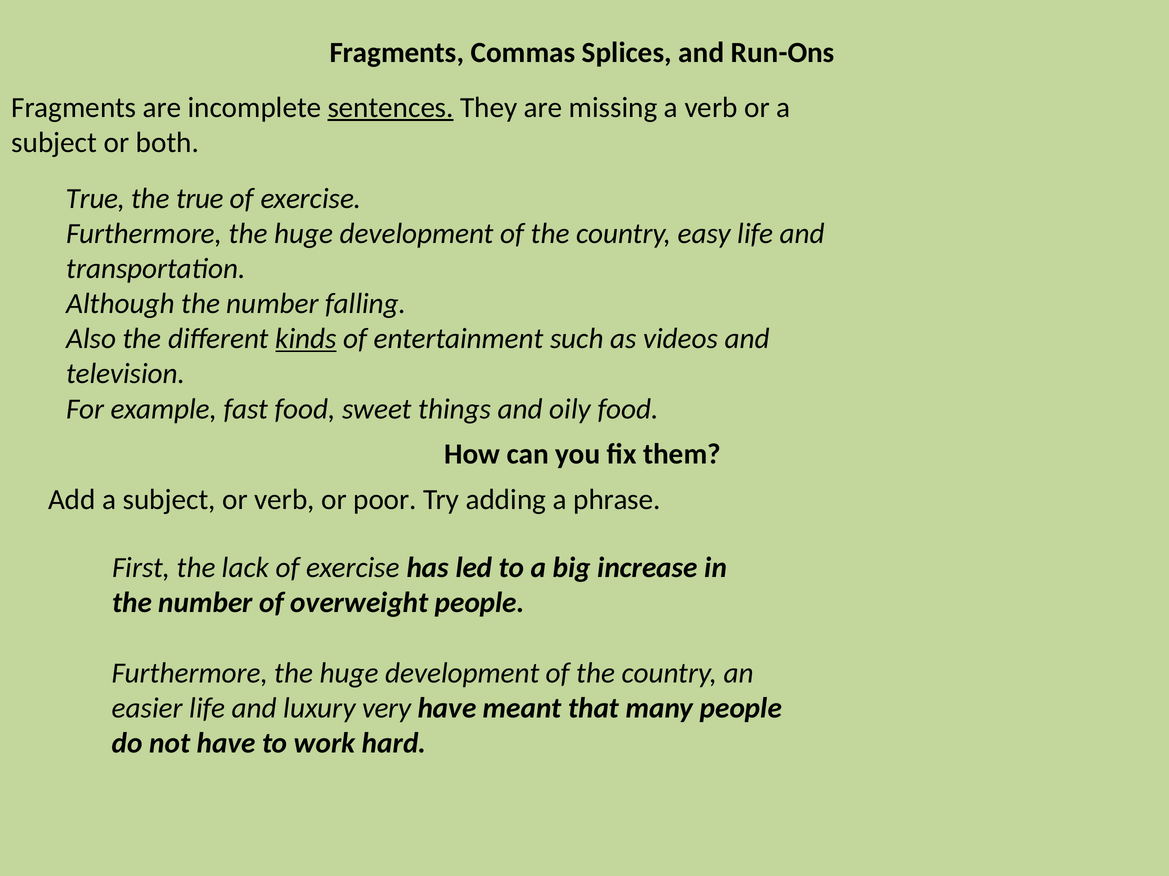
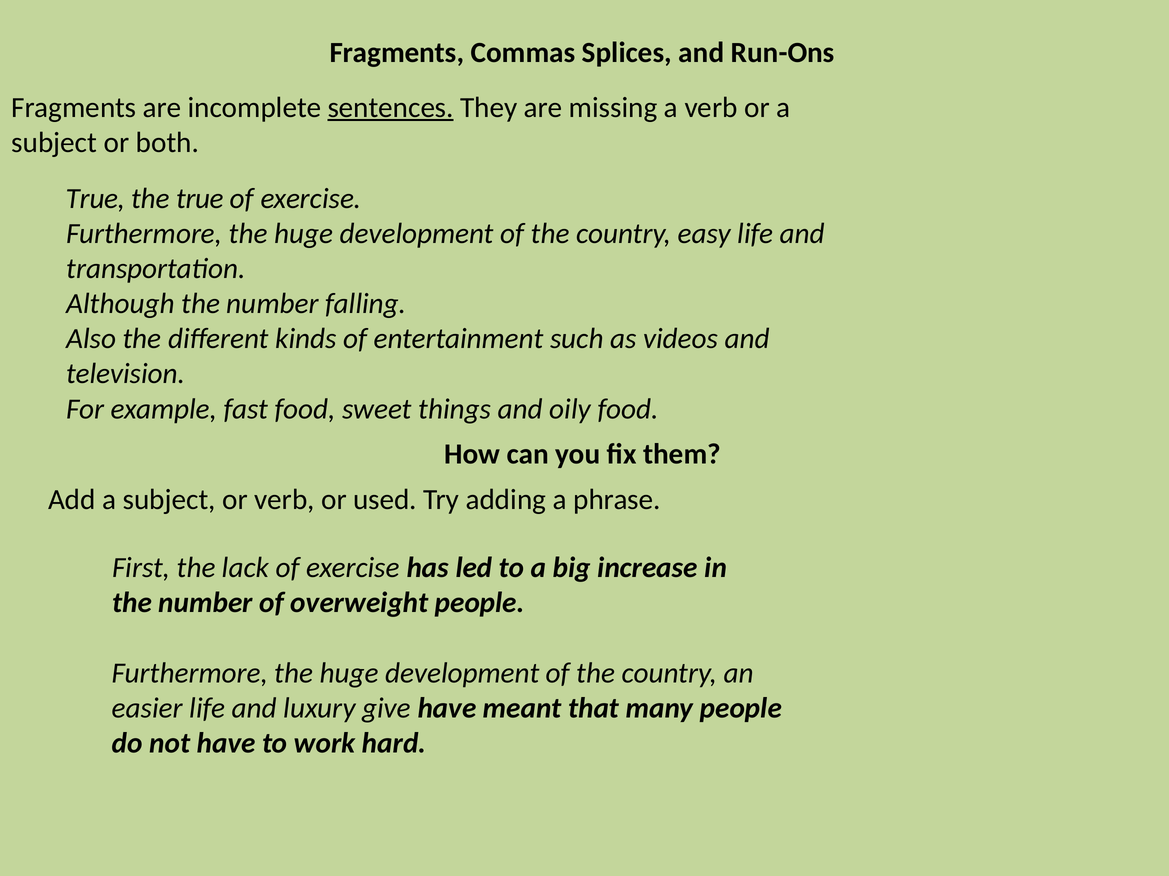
kinds underline: present -> none
poor: poor -> used
very: very -> give
